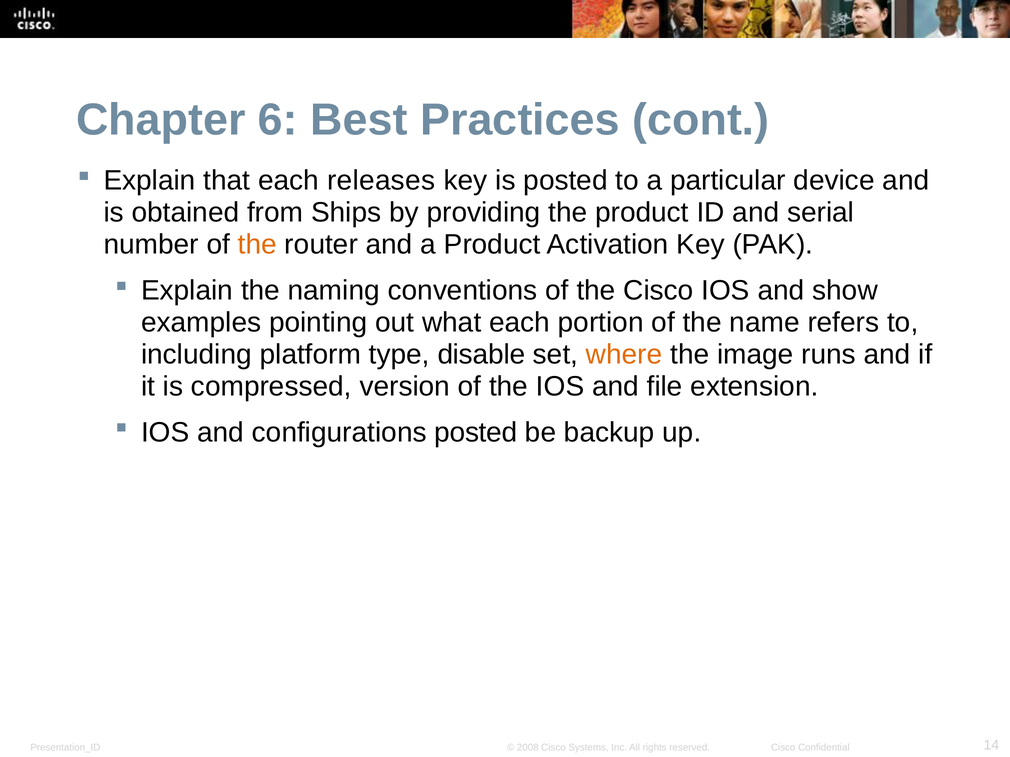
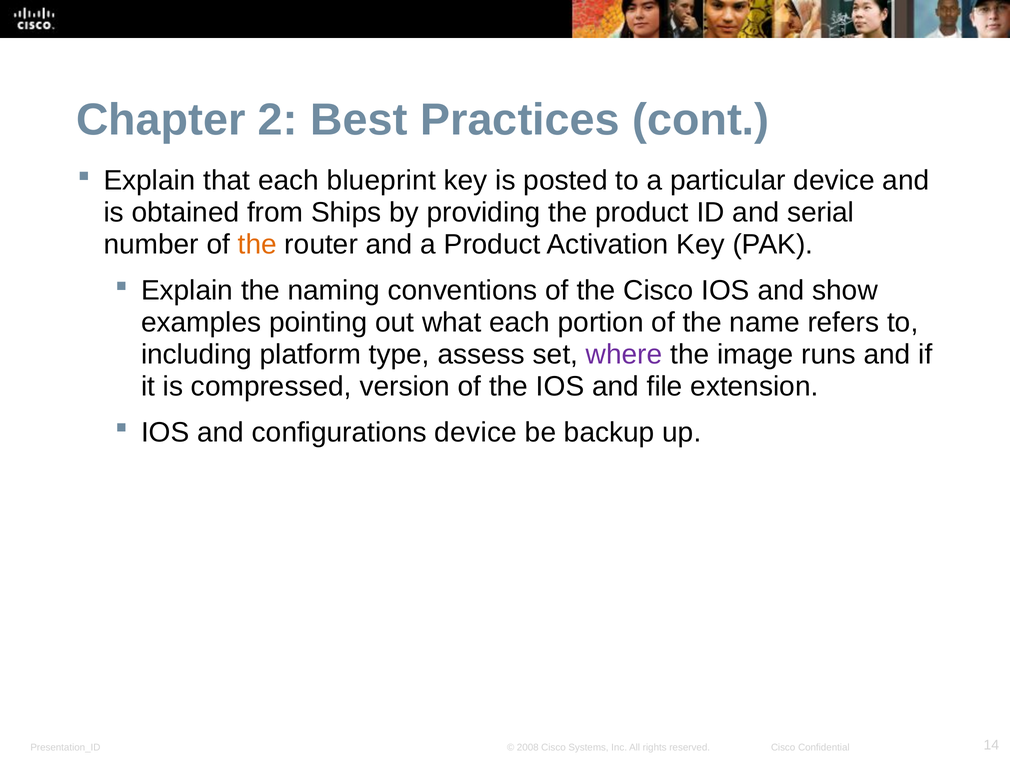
6: 6 -> 2
releases: releases -> blueprint
disable: disable -> assess
where colour: orange -> purple
configurations posted: posted -> device
